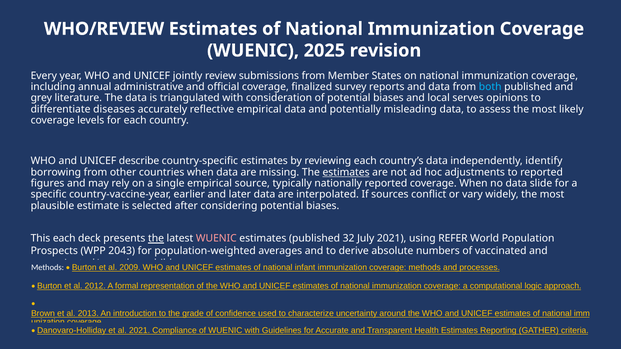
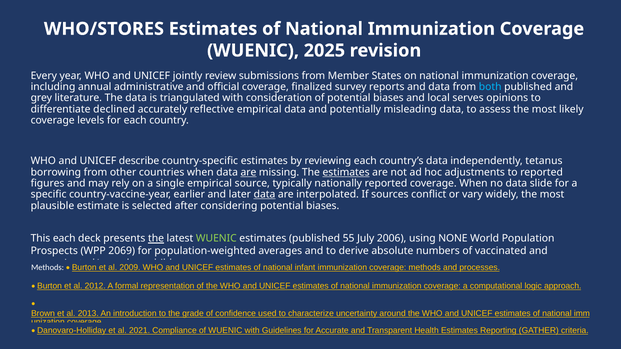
WHO/REVIEW: WHO/REVIEW -> WHO/STORES
diseases: diseases -> declined
identify: identify -> tetanus
are at (248, 172) underline: none -> present
data at (265, 195) underline: none -> present
WUENIC at (216, 239) colour: pink -> light green
32: 32 -> 55
July 2021: 2021 -> 2006
REFER: REFER -> NONE
2043: 2043 -> 2069
